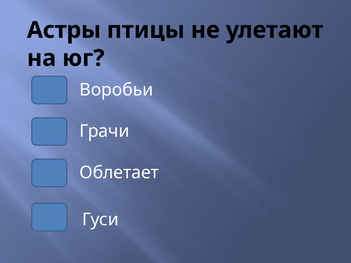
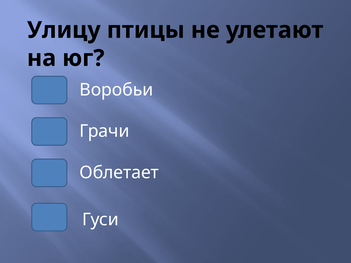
Астры: Астры -> Улицу
